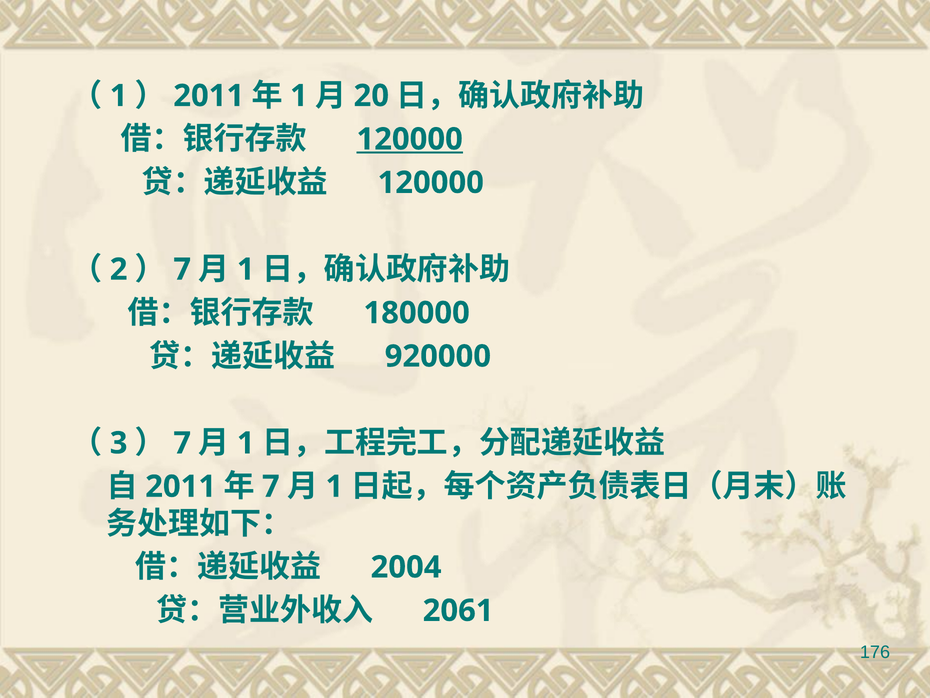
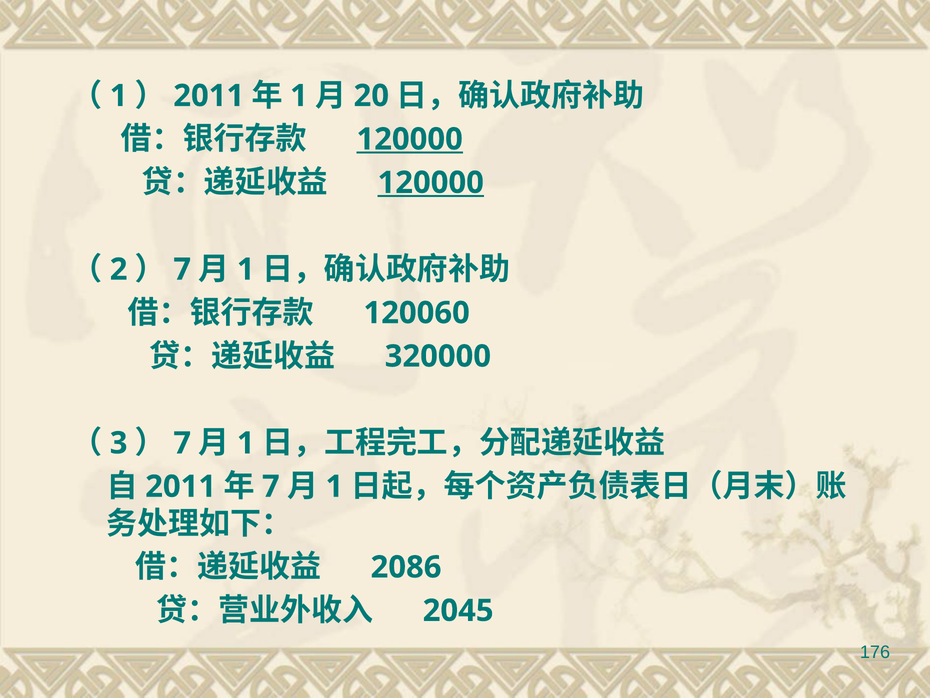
120000 at (431, 183) underline: none -> present
180000: 180000 -> 120060
920000: 920000 -> 320000
2004: 2004 -> 2086
2061: 2061 -> 2045
